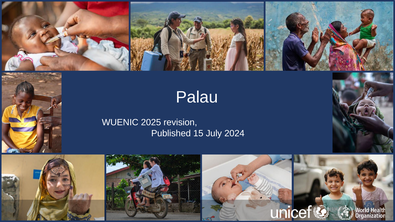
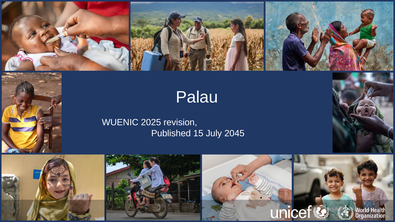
2024: 2024 -> 2045
